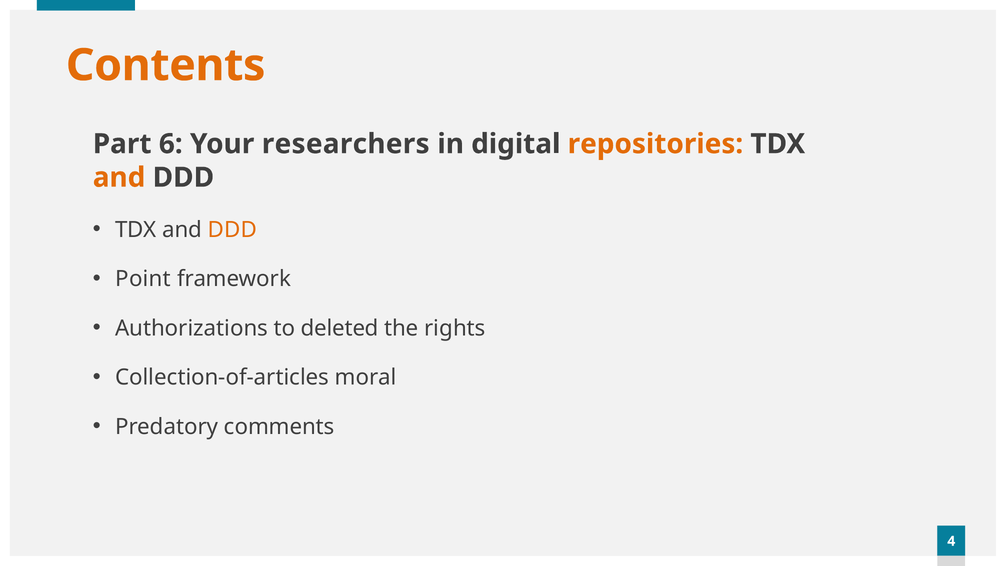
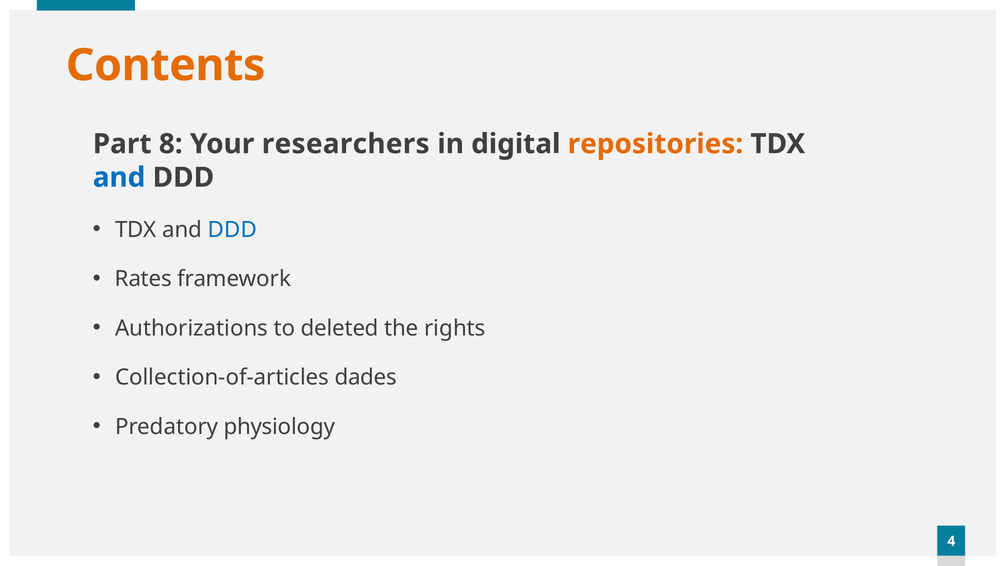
6: 6 -> 8
and at (119, 177) colour: orange -> blue
DDD at (232, 230) colour: orange -> blue
Point: Point -> Rates
moral: moral -> dades
comments: comments -> physiology
